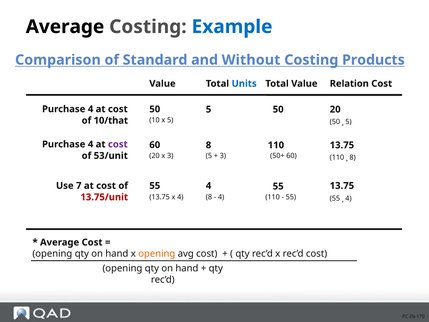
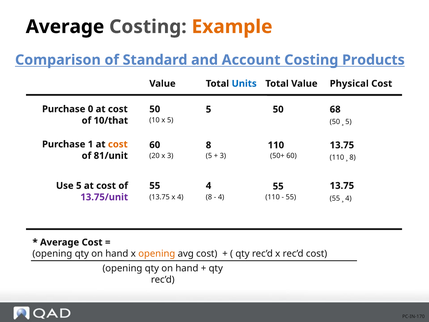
Example colour: blue -> orange
Without: Without -> Account
Relation: Relation -> Physical
4 at (91, 109): 4 -> 0
50 20: 20 -> 68
4 at (91, 144): 4 -> 1
cost at (118, 144) colour: purple -> orange
53/unit: 53/unit -> 81/unit
Use 7: 7 -> 5
13.75/unit colour: red -> purple
